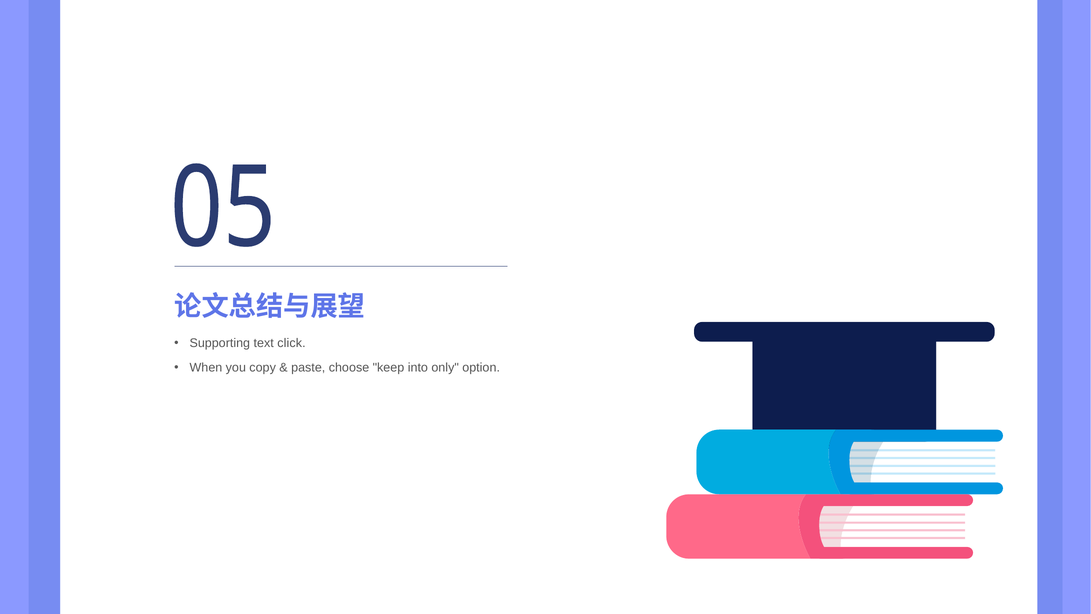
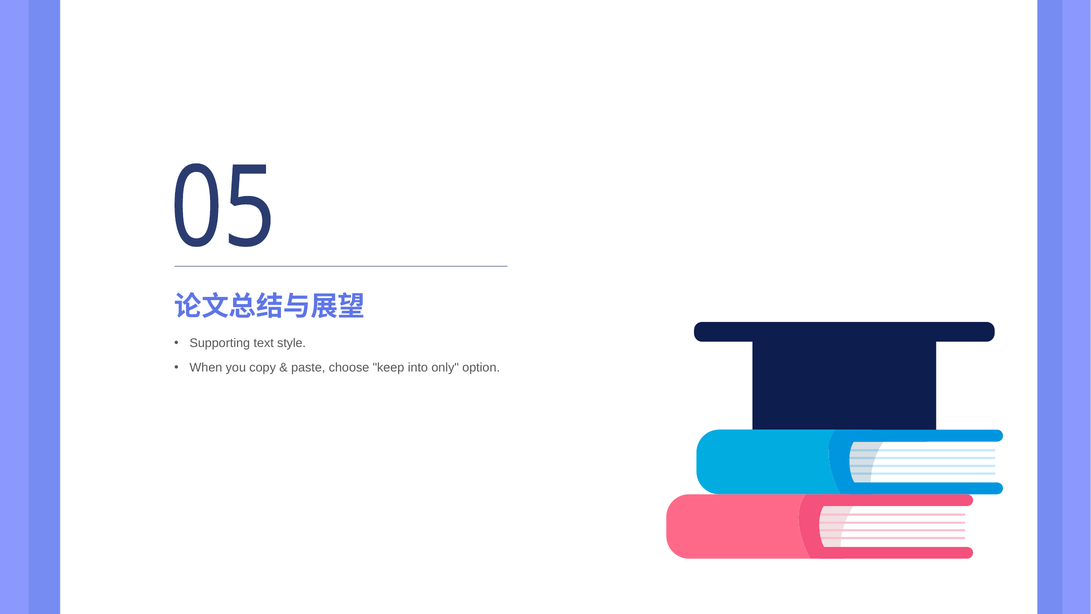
click: click -> style
